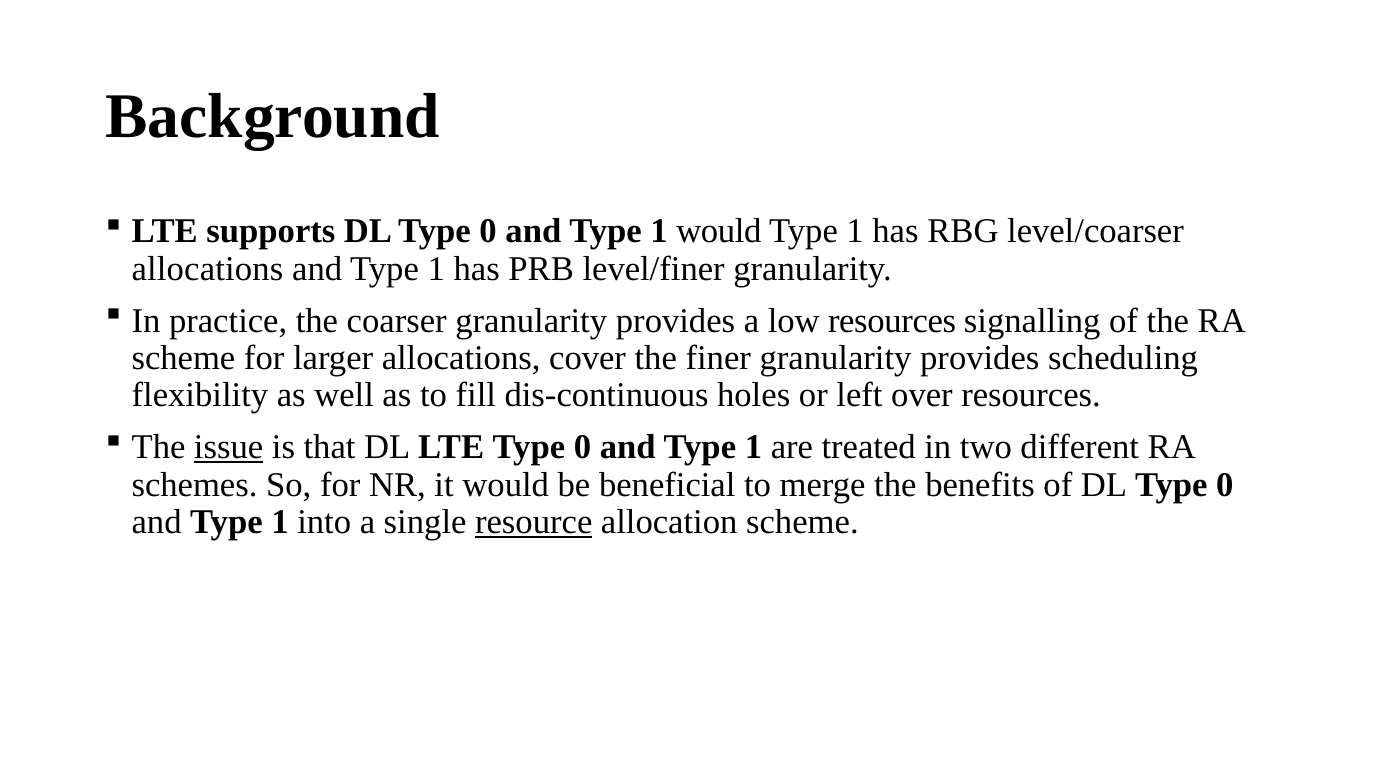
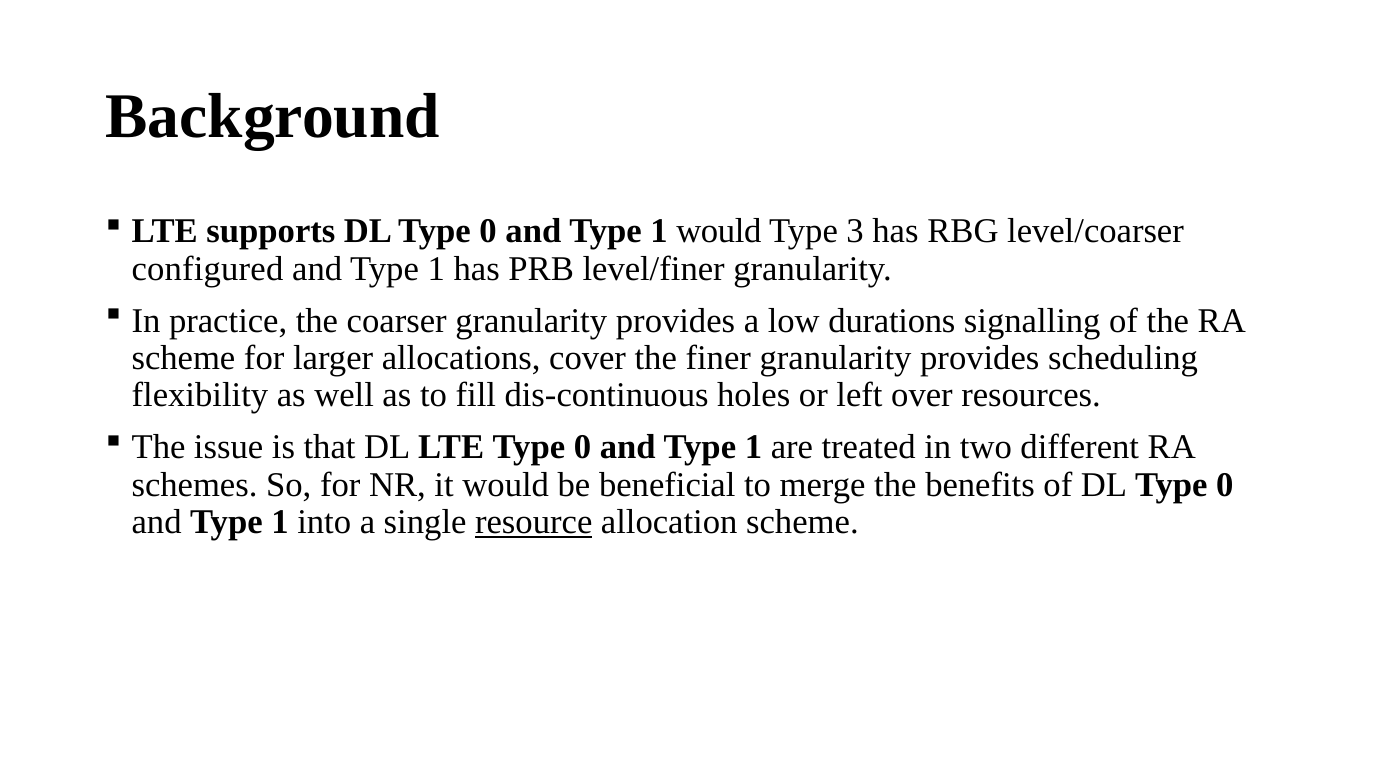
1 at (855, 231): 1 -> 3
allocations at (207, 269): allocations -> configured
low resources: resources -> durations
issue underline: present -> none
